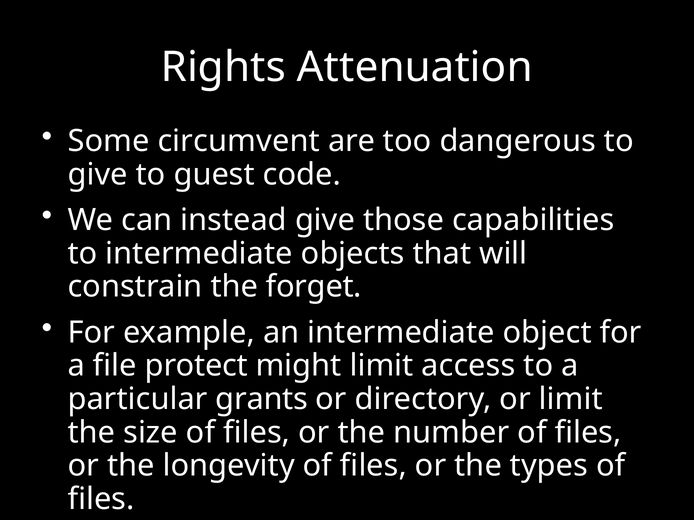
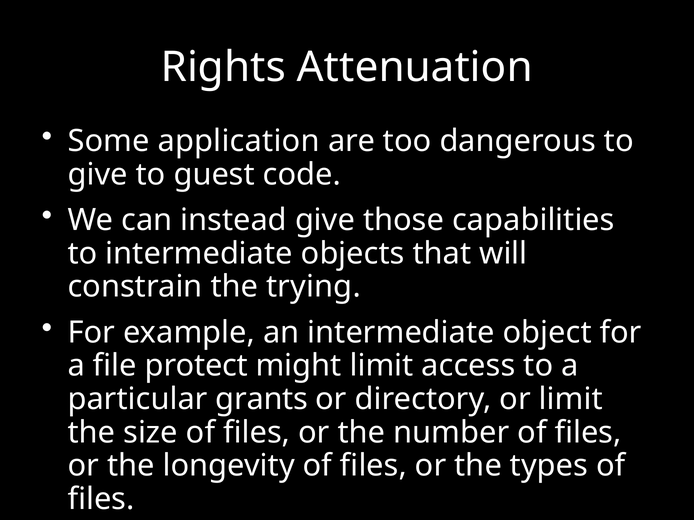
circumvent: circumvent -> application
forget: forget -> trying
